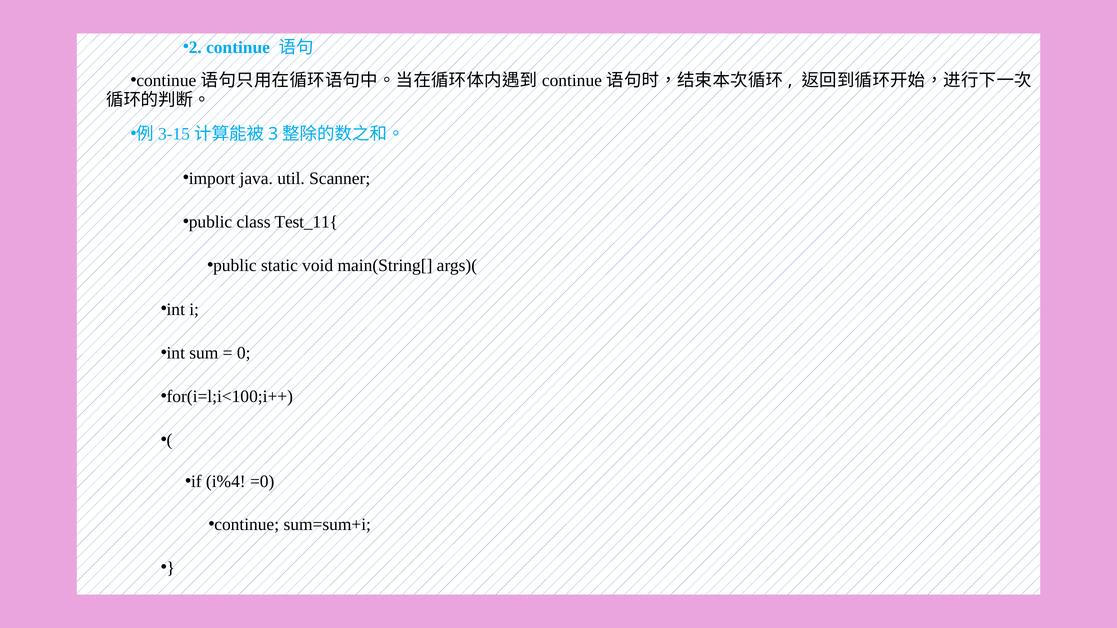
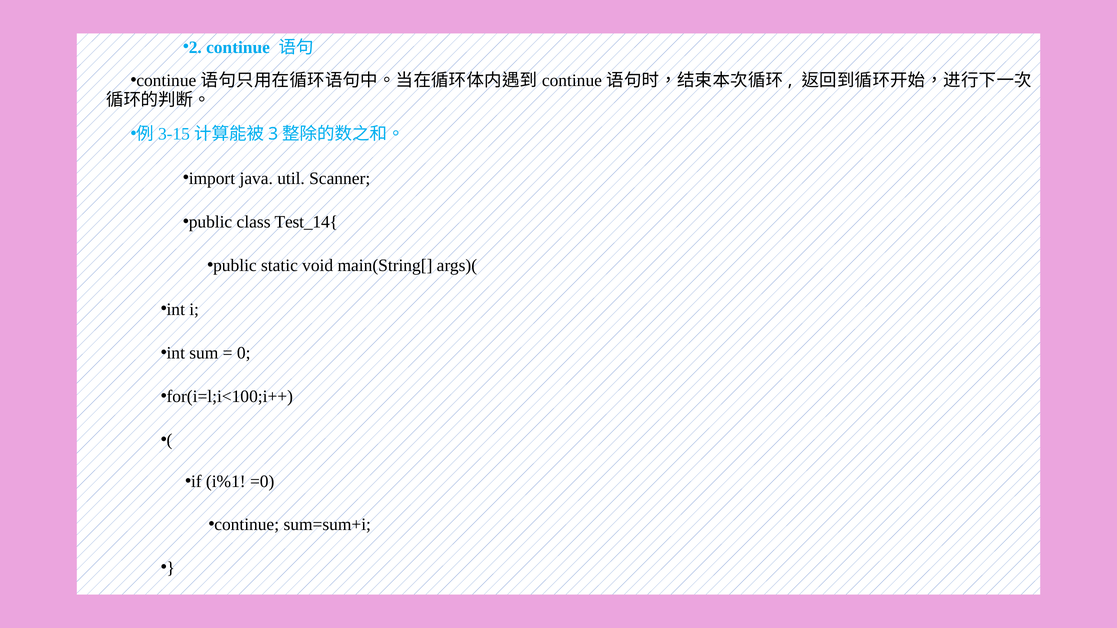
Test_11{: Test_11{ -> Test_14{
i%4: i%4 -> i%1
